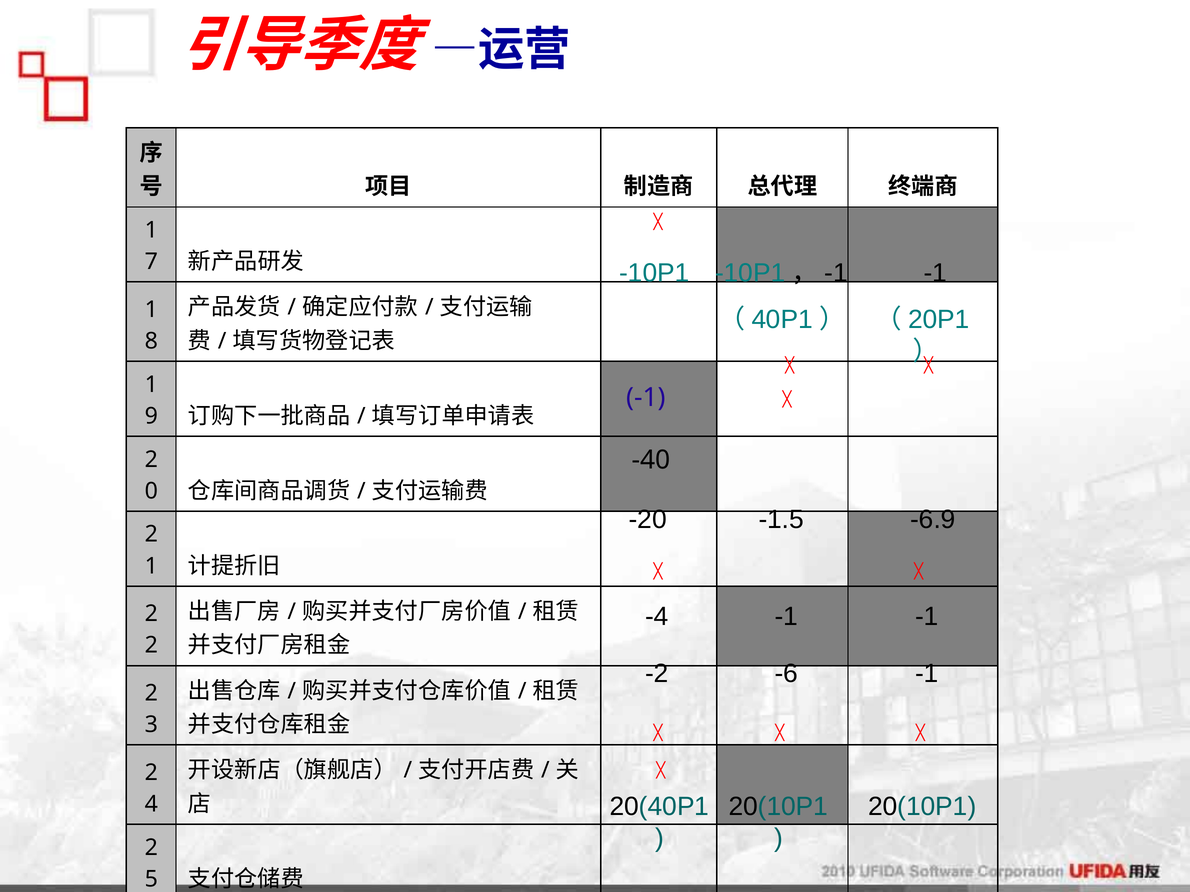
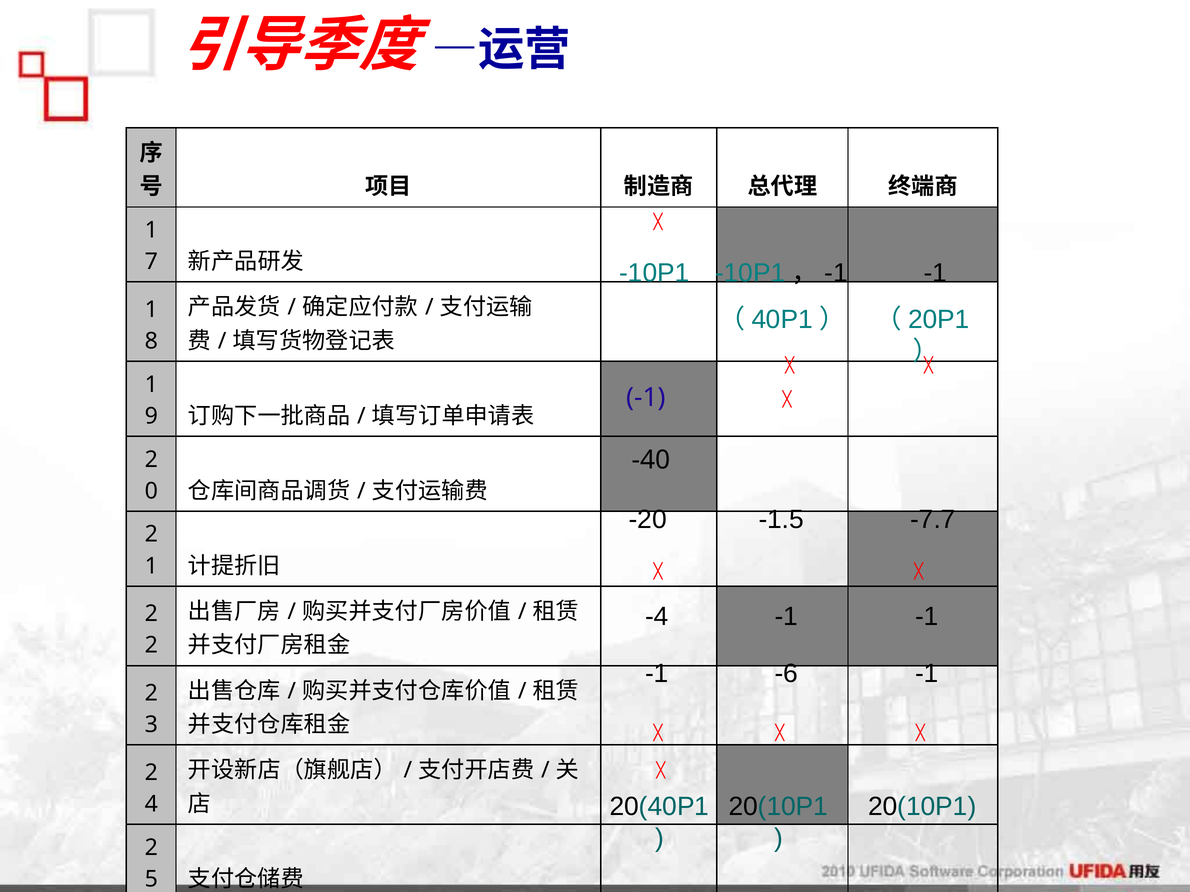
-6.9: -6.9 -> -7.7
-2 at (657, 674): -2 -> -1
